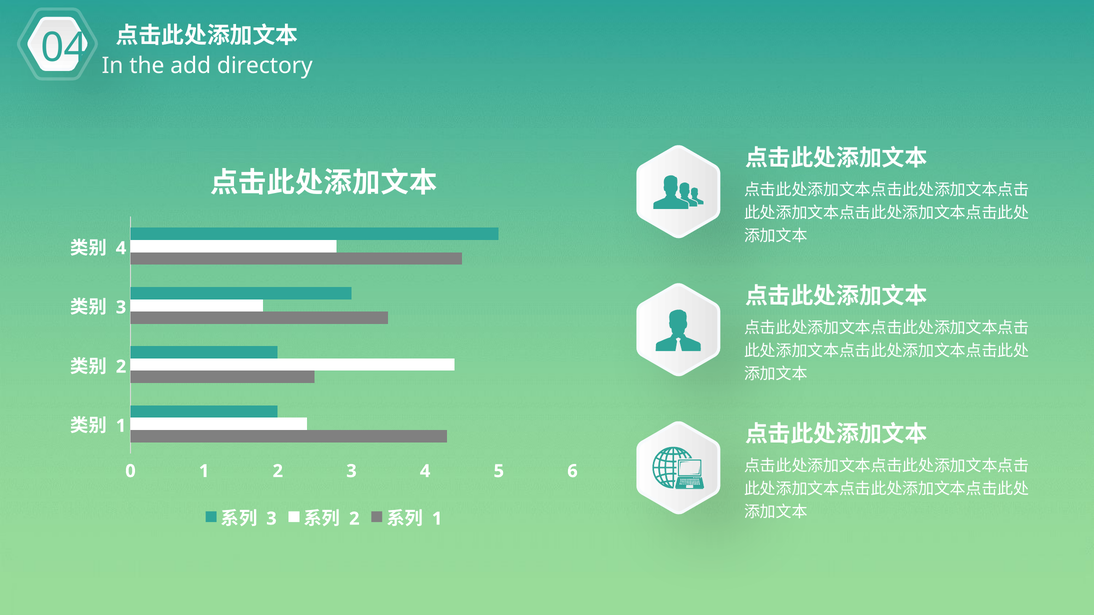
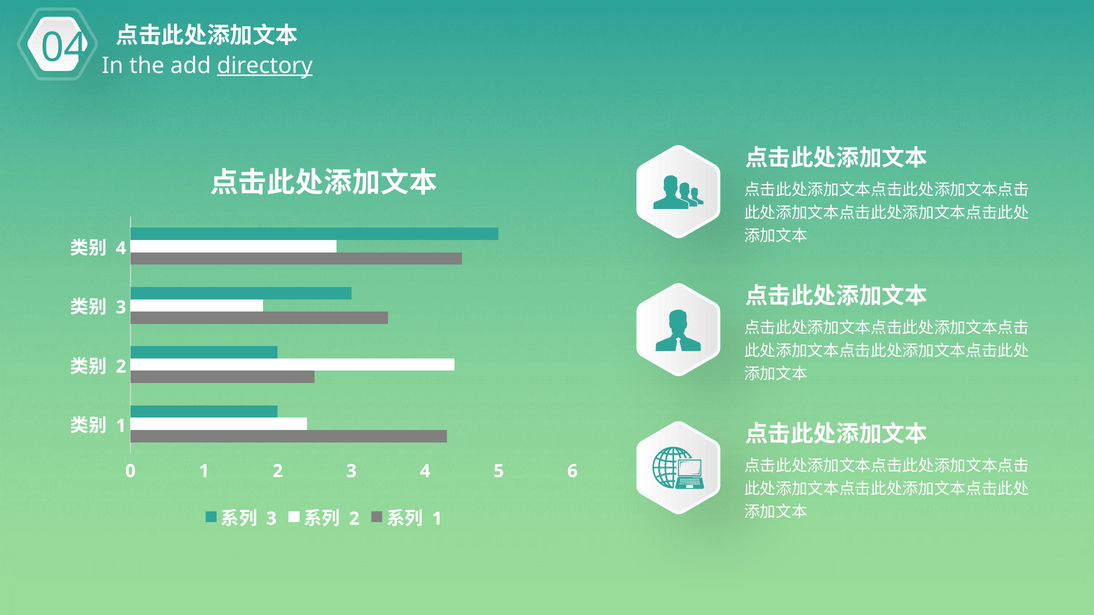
directory underline: none -> present
